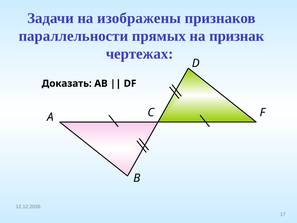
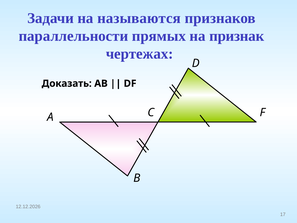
изображены: изображены -> называются
